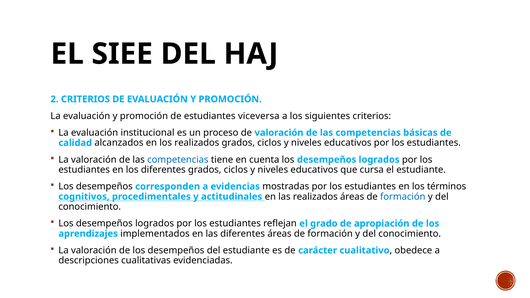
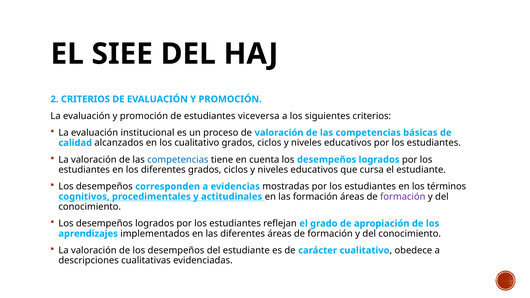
los realizados: realizados -> cualitativo
las realizados: realizados -> formación
formación at (403, 197) colour: blue -> purple
